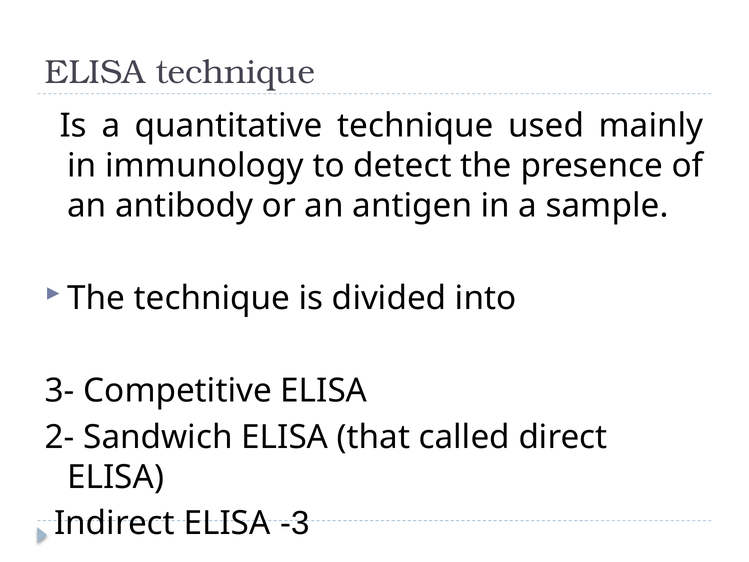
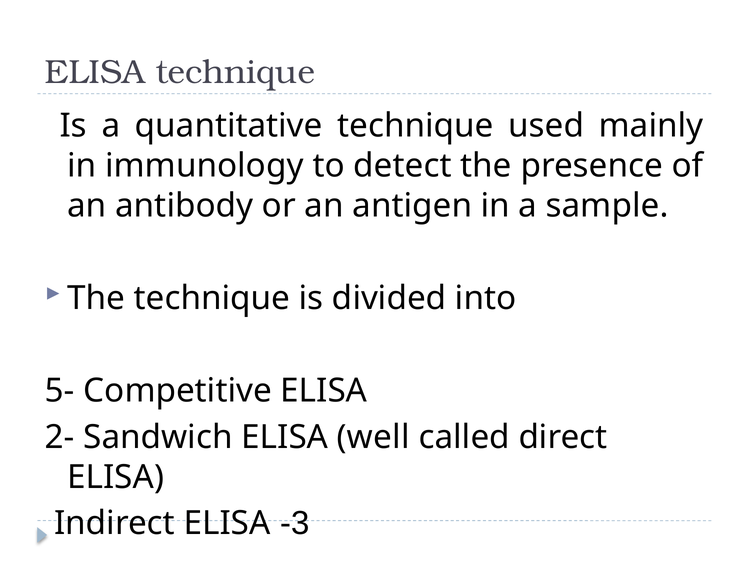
3-: 3- -> 5-
that: that -> well
